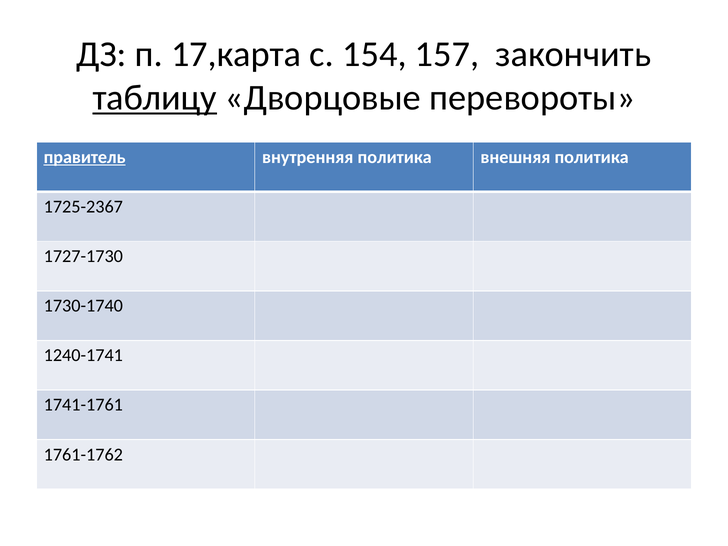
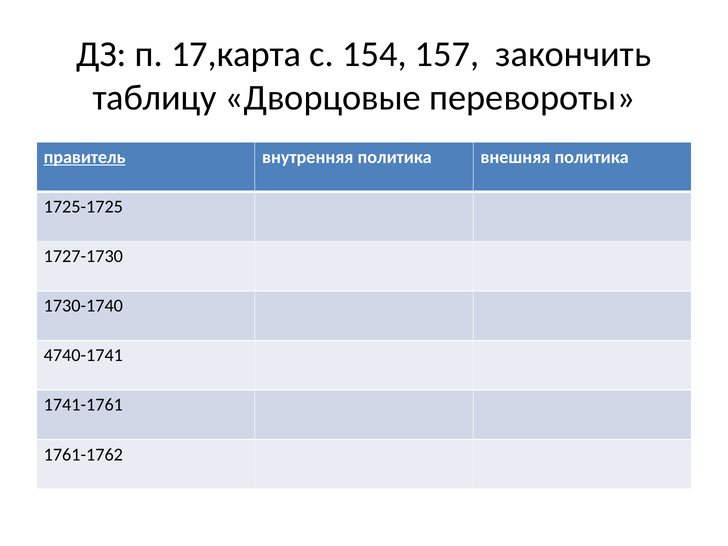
таблицу underline: present -> none
1725-2367: 1725-2367 -> 1725-1725
1240-1741: 1240-1741 -> 4740-1741
